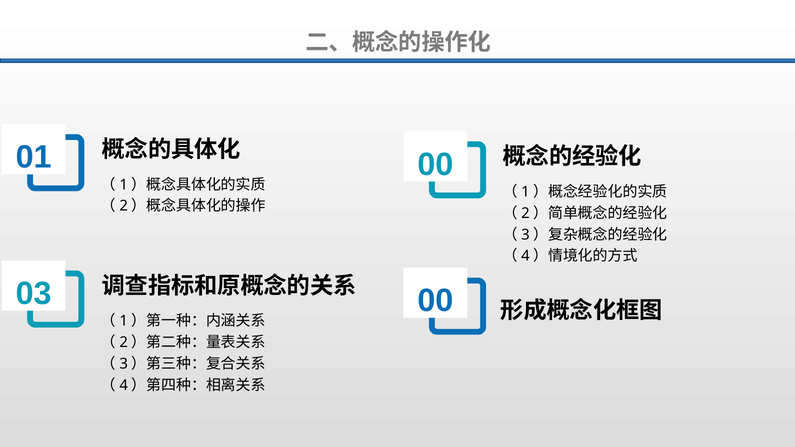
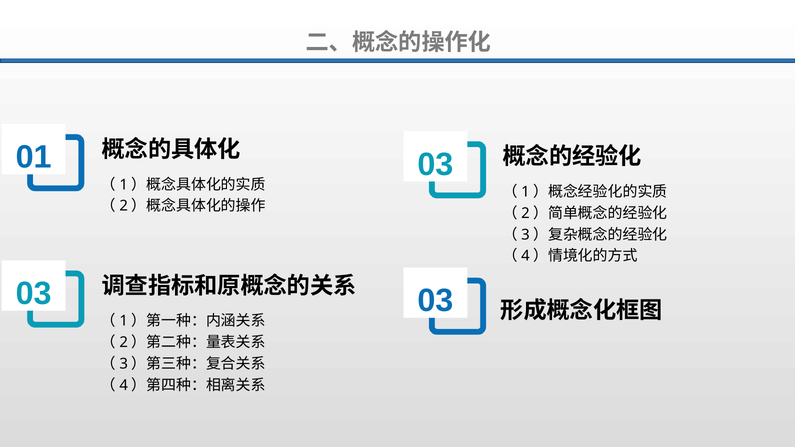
00 at (435, 165): 00 -> 03
00 at (435, 301): 00 -> 03
